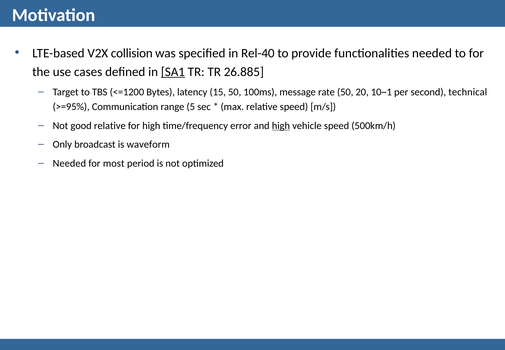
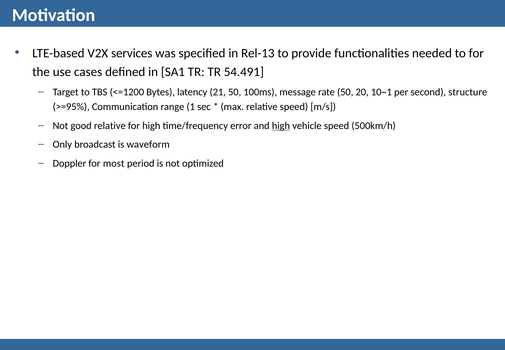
collision: collision -> services
Rel-40: Rel-40 -> Rel-13
SA1 underline: present -> none
26.885: 26.885 -> 54.491
15: 15 -> 21
technical: technical -> structure
5: 5 -> 1
Needed at (69, 163): Needed -> Doppler
